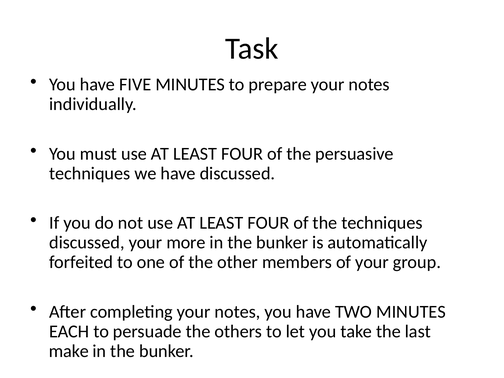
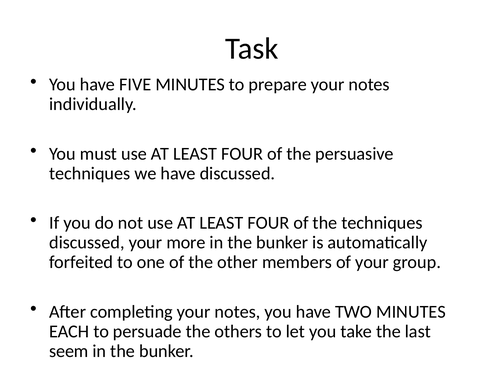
make: make -> seem
